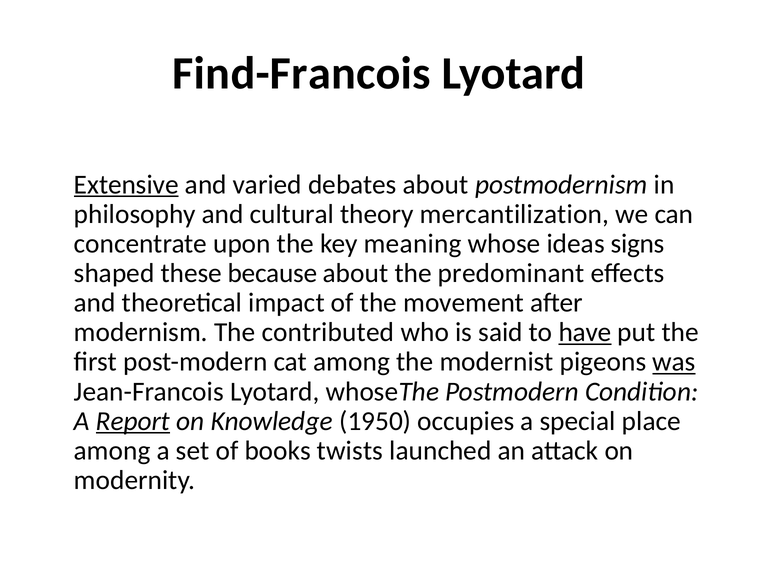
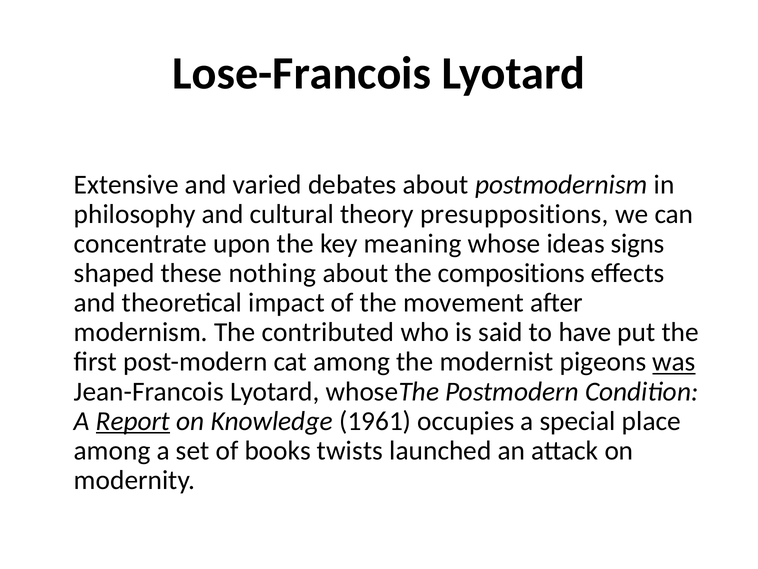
Find-Francois: Find-Francois -> Lose-Francois
Extensive underline: present -> none
mercantilization: mercantilization -> presuppositions
because: because -> nothing
predominant: predominant -> compositions
have underline: present -> none
1950: 1950 -> 1961
